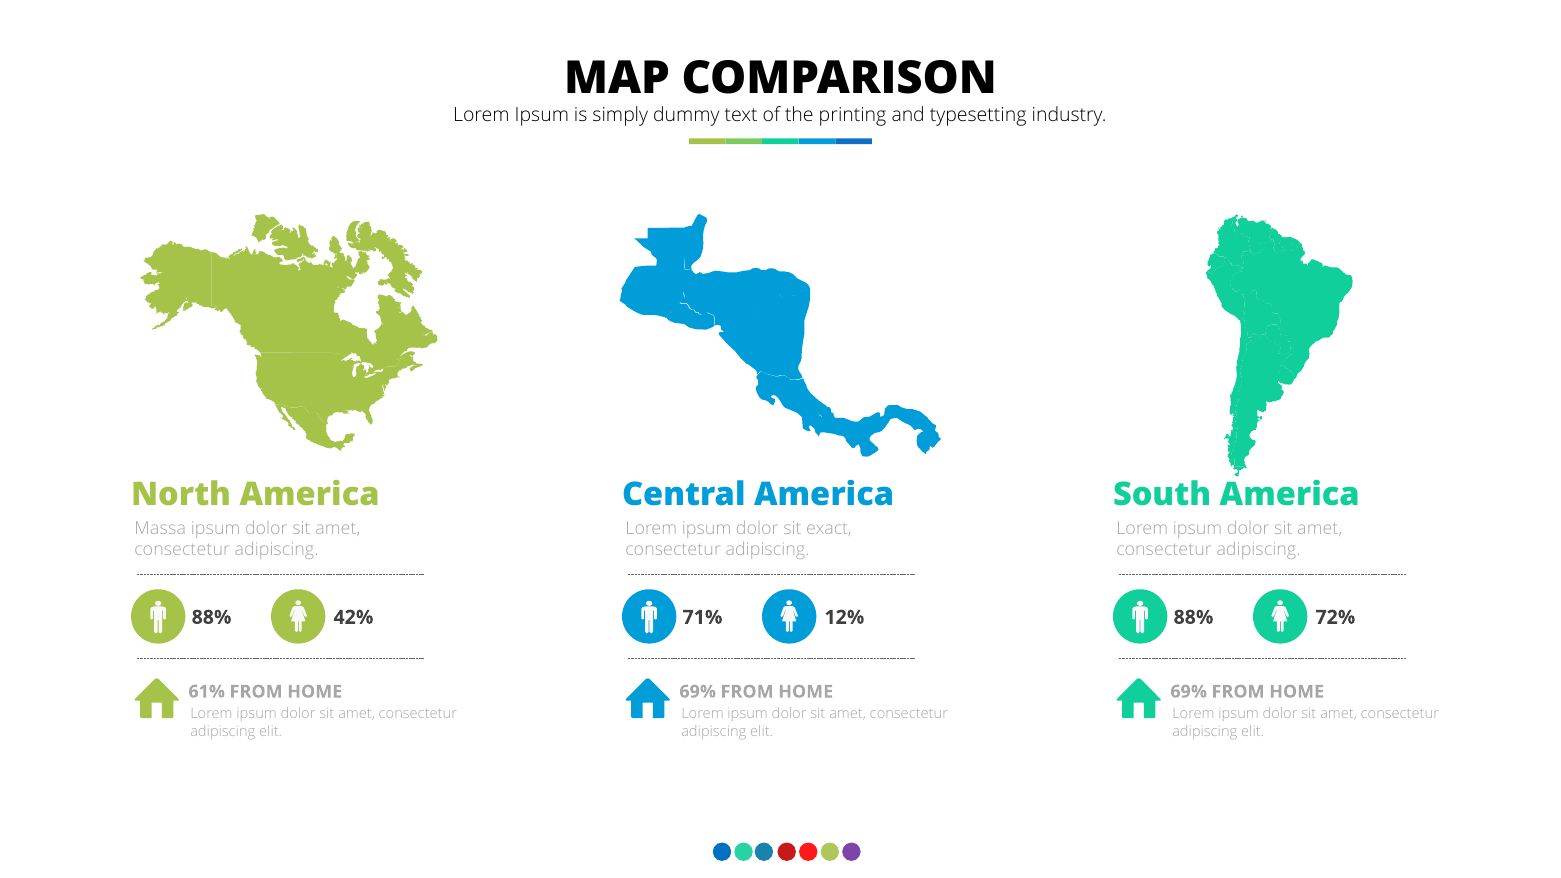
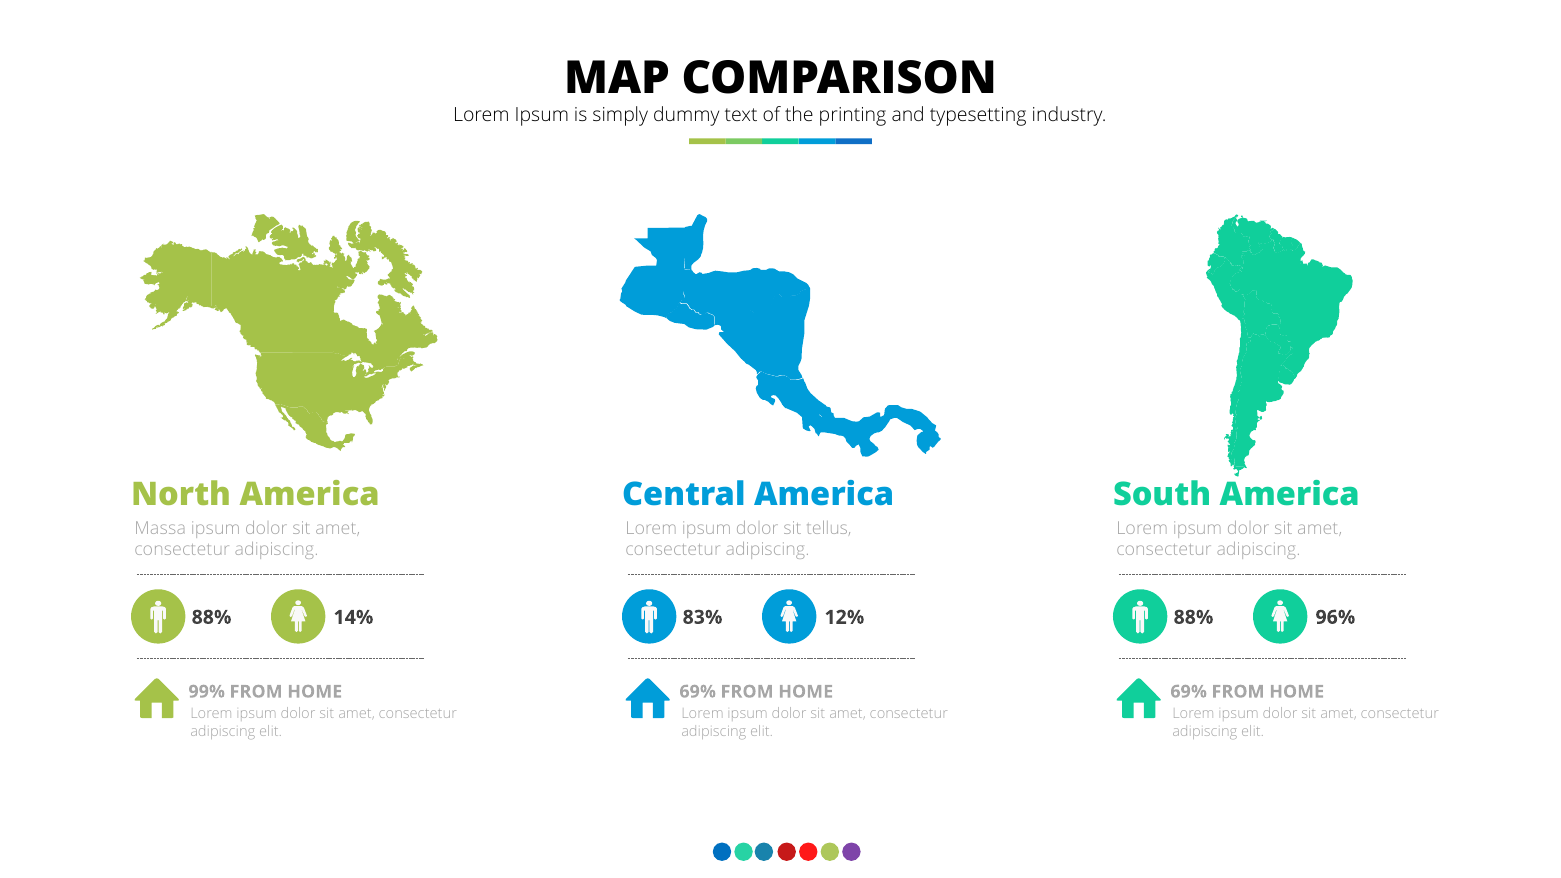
exact: exact -> tellus
42%: 42% -> 14%
71%: 71% -> 83%
72%: 72% -> 96%
61%: 61% -> 99%
